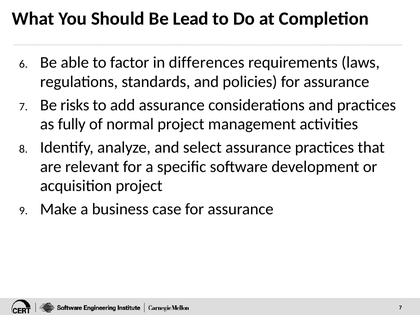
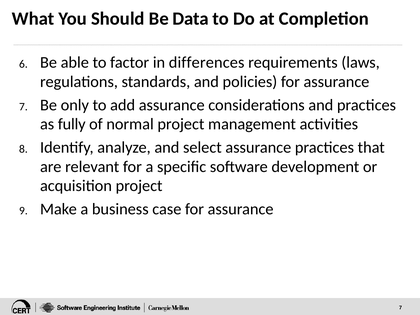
Lead: Lead -> Data
risks: risks -> only
